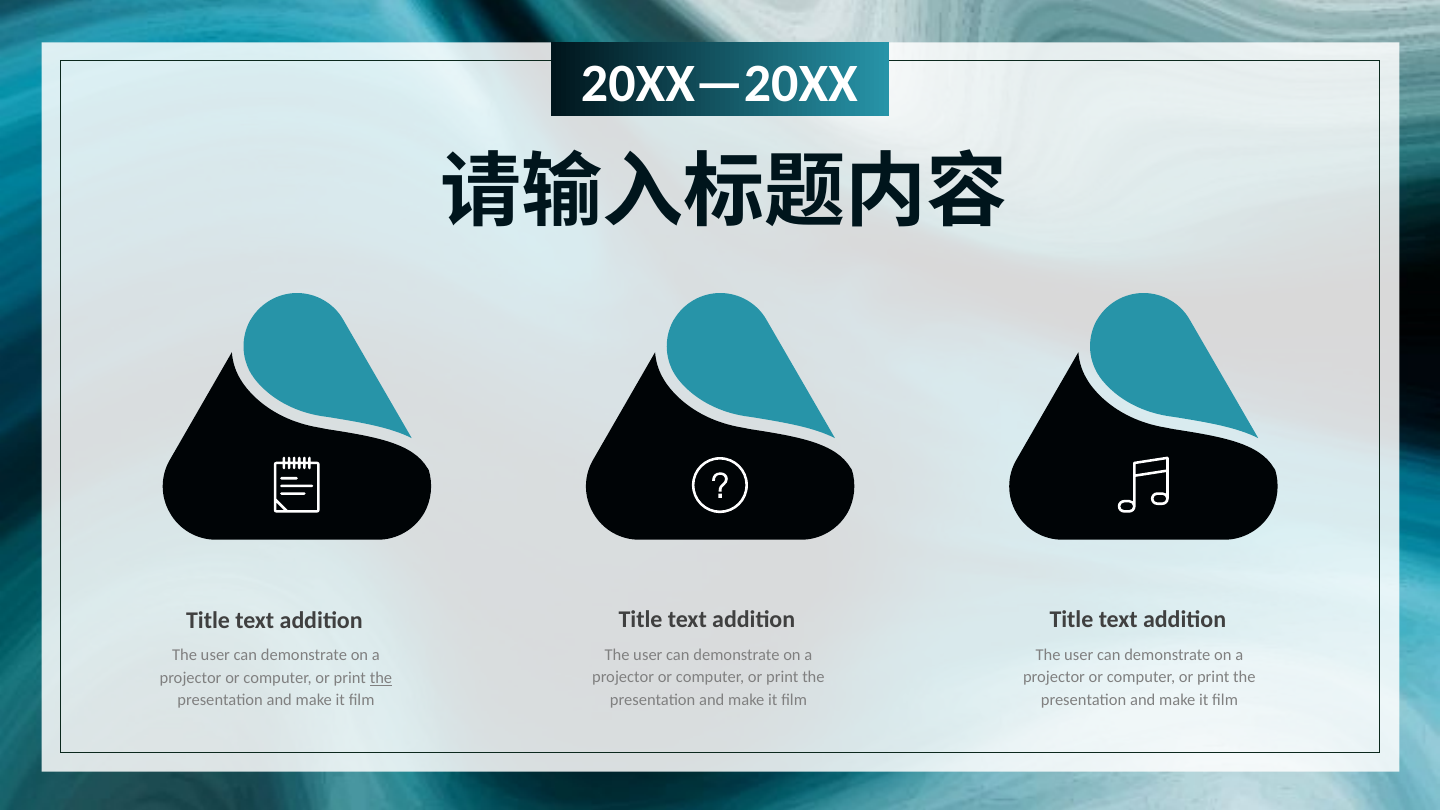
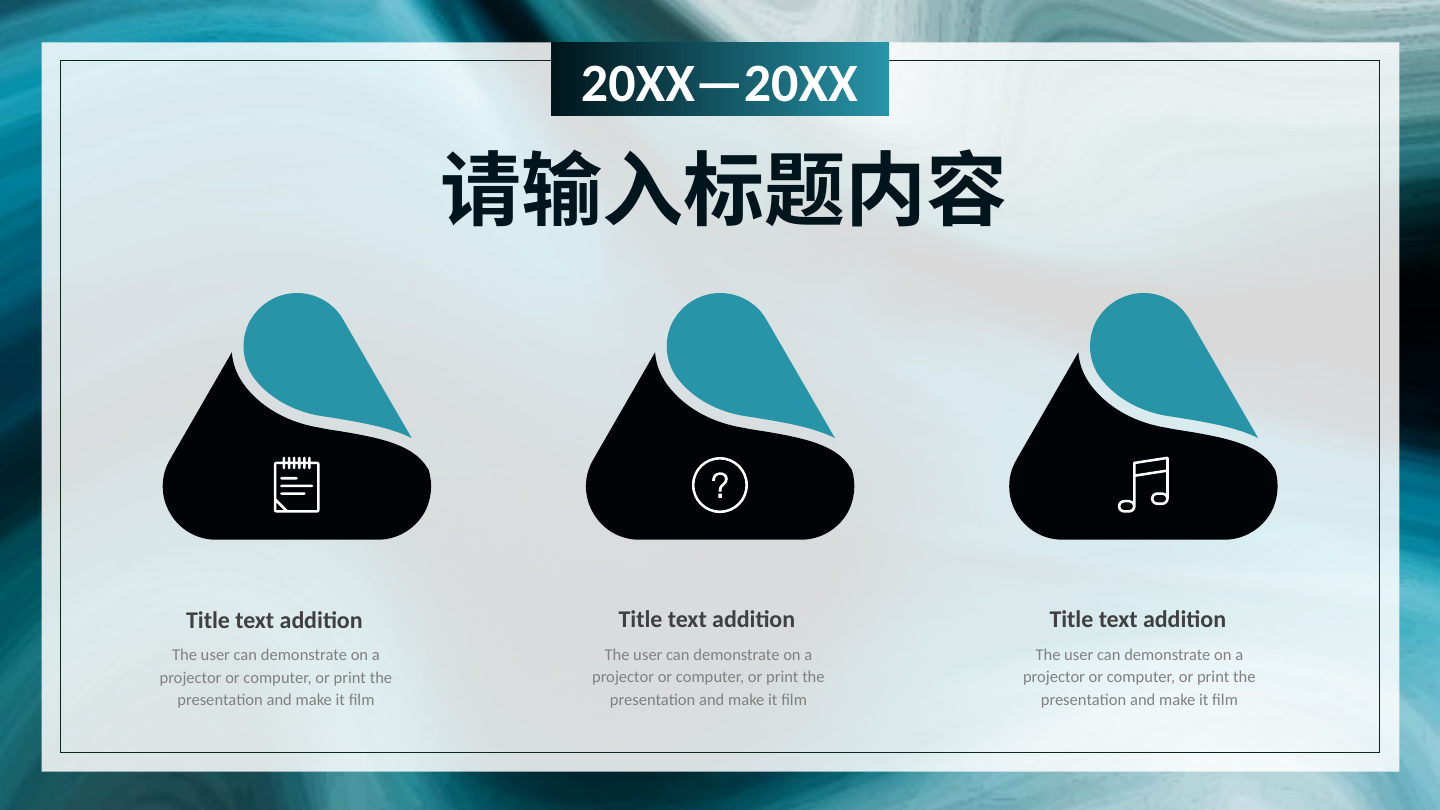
the at (381, 678) underline: present -> none
